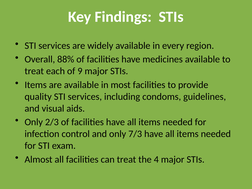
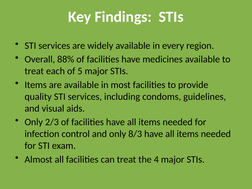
9: 9 -> 5
7/3: 7/3 -> 8/3
